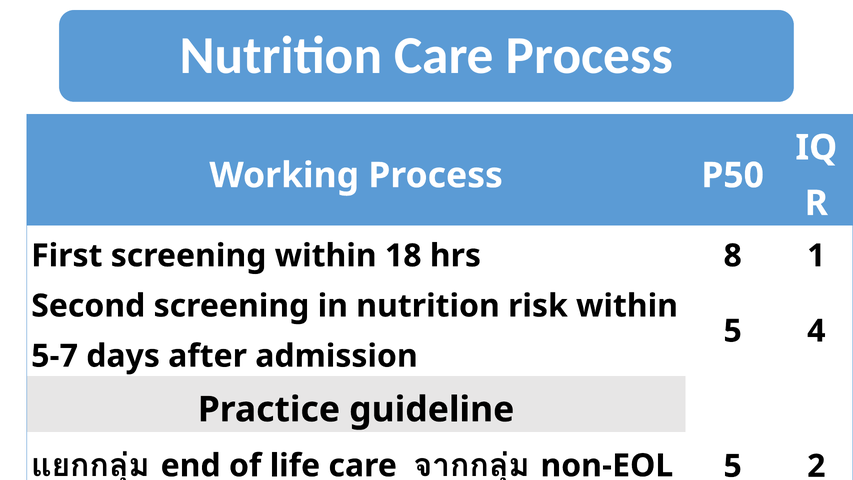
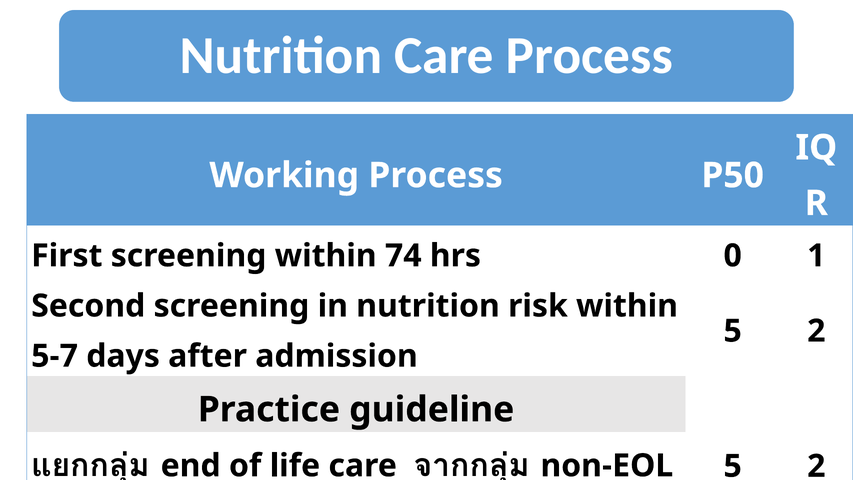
18: 18 -> 74
8: 8 -> 0
4 at (816, 331): 4 -> 2
